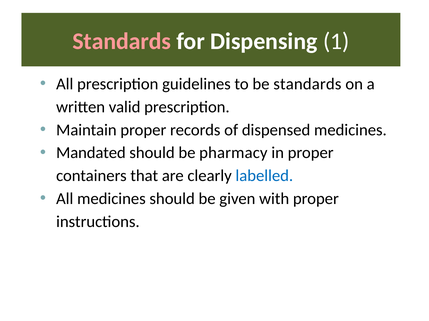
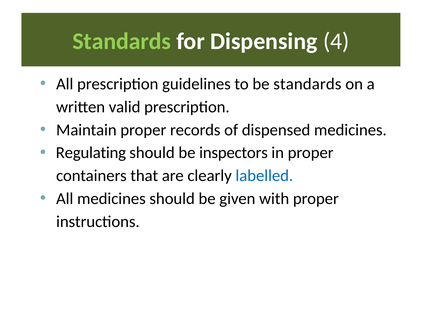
Standards at (122, 41) colour: pink -> light green
1: 1 -> 4
Mandated: Mandated -> Regulating
pharmacy: pharmacy -> inspectors
